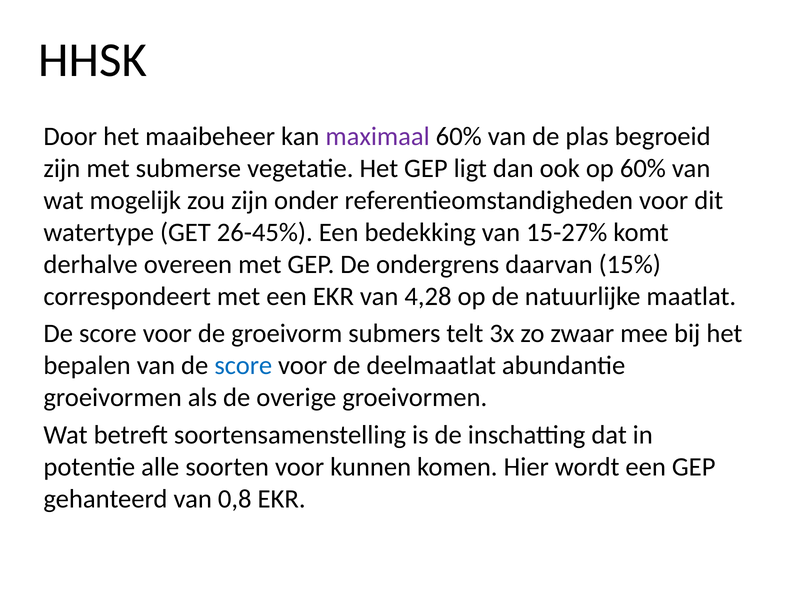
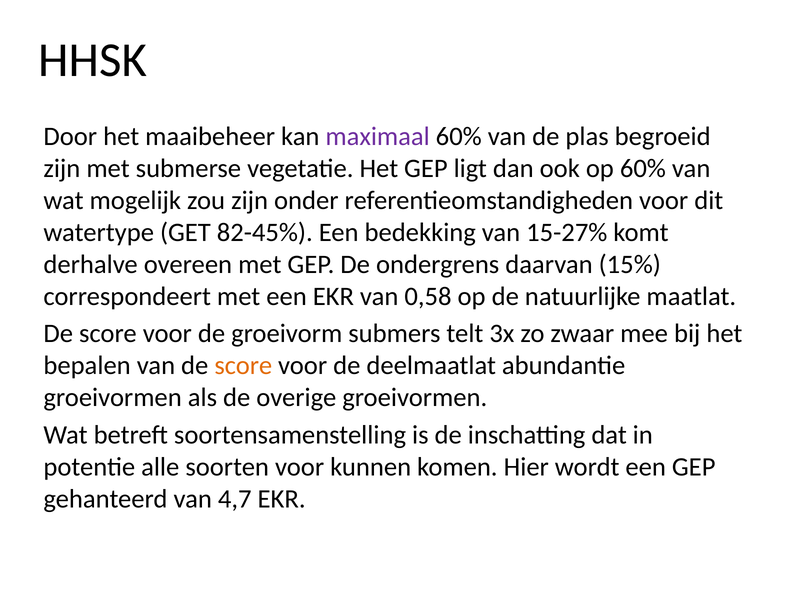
26-45%: 26-45% -> 82-45%
4,28: 4,28 -> 0,58
score at (243, 366) colour: blue -> orange
0,8: 0,8 -> 4,7
